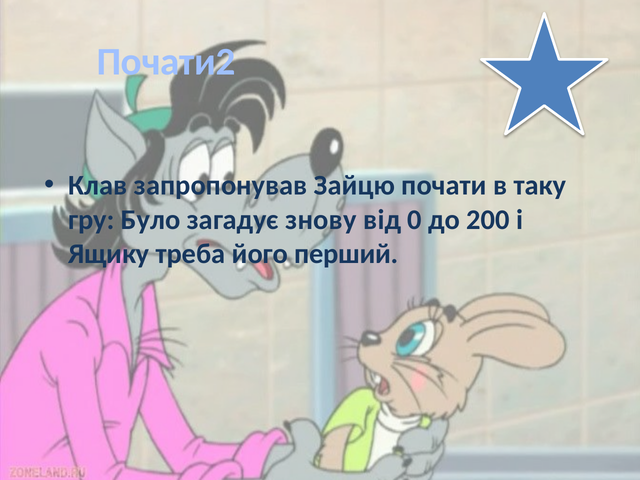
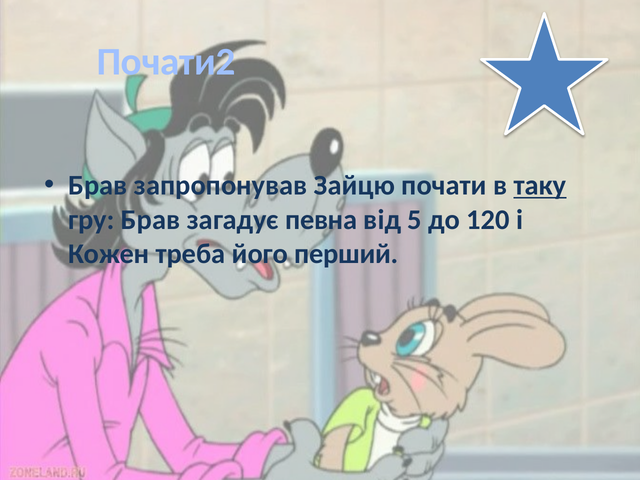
Клав at (98, 185): Клав -> Брав
таку underline: none -> present
гру Було: Було -> Брав
знову: знову -> певна
0: 0 -> 5
200: 200 -> 120
Ящику: Ящику -> Кожен
